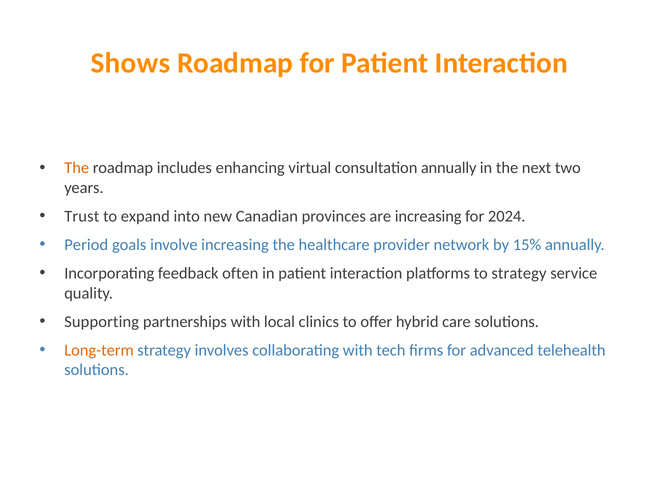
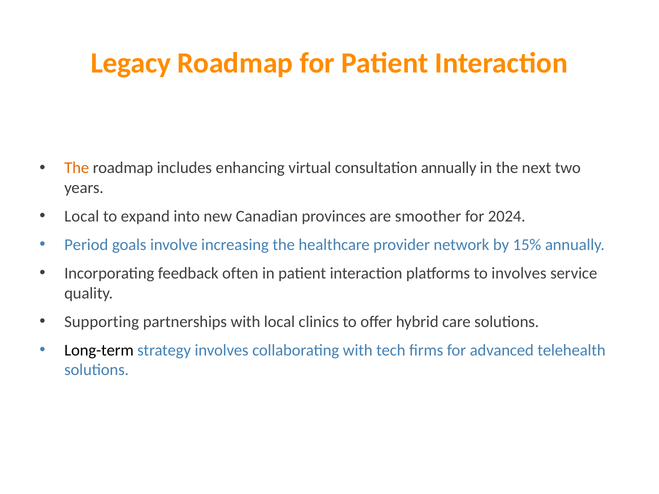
Shows: Shows -> Legacy
Trust at (82, 216): Trust -> Local
are increasing: increasing -> smoother
to strategy: strategy -> involves
Long-term colour: orange -> black
